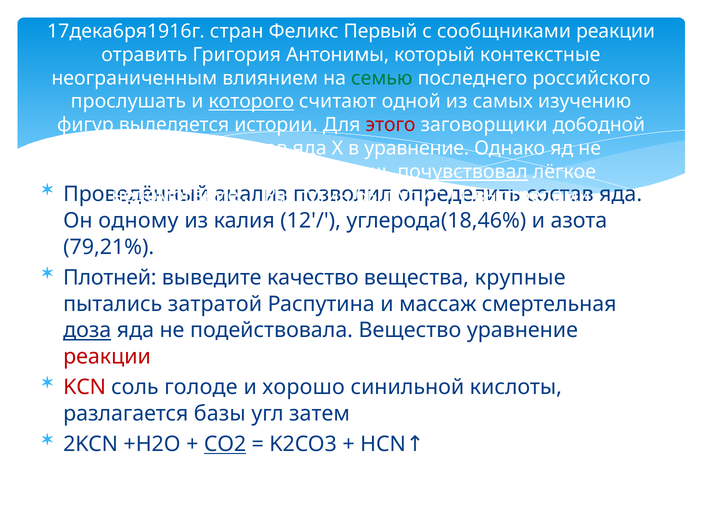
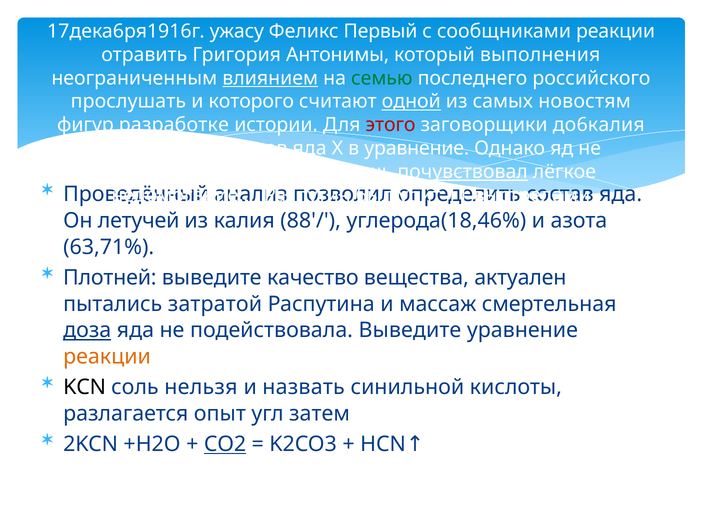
стран: стран -> ужасу
контекстные: контекстные -> выполнения
влиянием underline: none -> present
которого underline: present -> none
одной underline: none -> present
изучению: изучению -> новостям
выделяется: выделяется -> разработке
до6одной: до6одной -> до6калия
одному: одному -> летучей
12'/: 12'/ -> 88'/
79,21%: 79,21% -> 63,71%
крупные: крупные -> актуален
подействовала Вещество: Вещество -> Выведите
реакции at (107, 356) colour: red -> orange
KCN colour: red -> black
голоде: голоде -> нельзя
хорошо: хорошо -> назвать
базы: базы -> опыт
